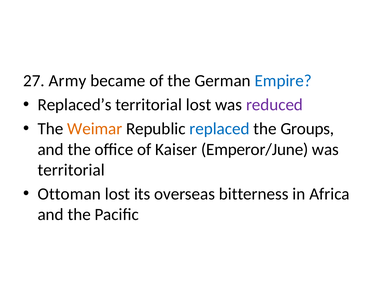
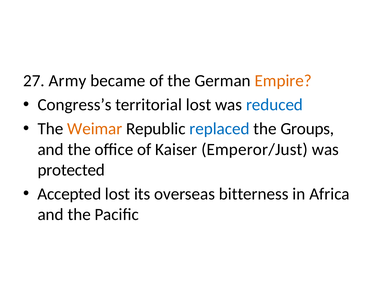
Empire colour: blue -> orange
Replaced’s: Replaced’s -> Congress’s
reduced colour: purple -> blue
Emperor/June: Emperor/June -> Emperor/Just
territorial at (71, 170): territorial -> protected
Ottoman: Ottoman -> Accepted
